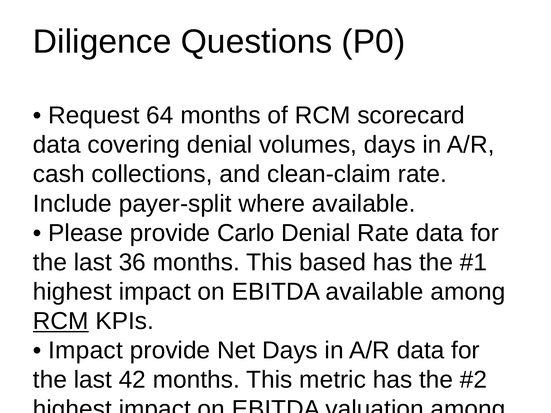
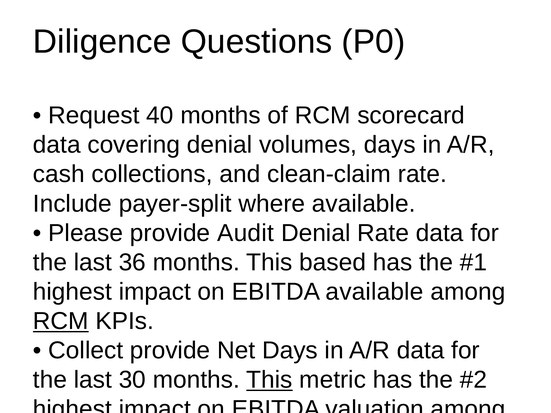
64: 64 -> 40
Carlo: Carlo -> Audit
Impact at (86, 351): Impact -> Collect
42: 42 -> 30
This at (269, 380) underline: none -> present
